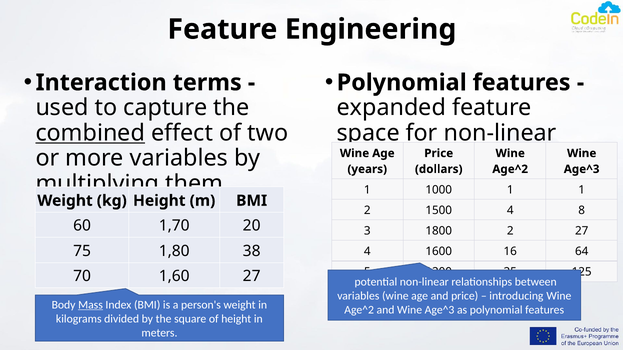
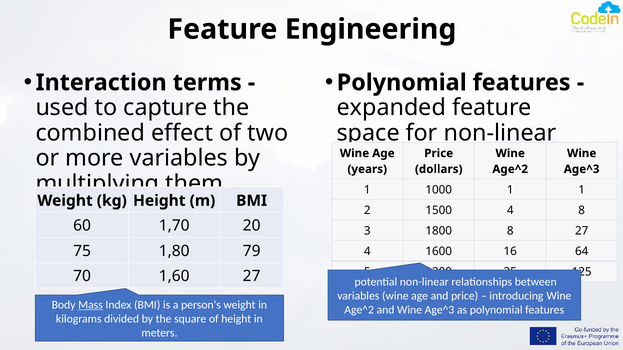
combined underline: present -> none
1800 2: 2 -> 8
38: 38 -> 79
